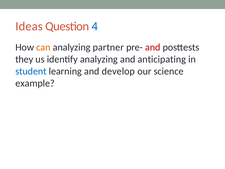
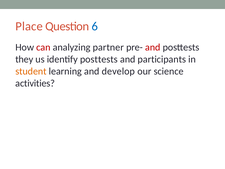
Ideas: Ideas -> Place
4: 4 -> 6
can colour: orange -> red
identify analyzing: analyzing -> posttests
anticipating: anticipating -> participants
student colour: blue -> orange
example: example -> activities
